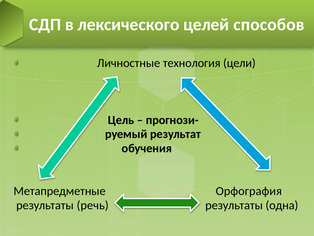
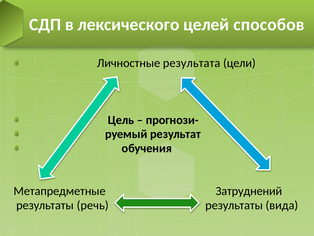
технология: технология -> результата
Орфография: Орфография -> Затруднений
одна: одна -> вида
